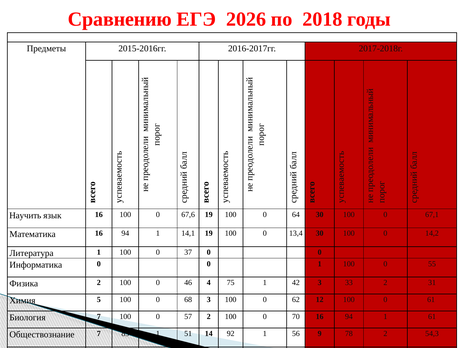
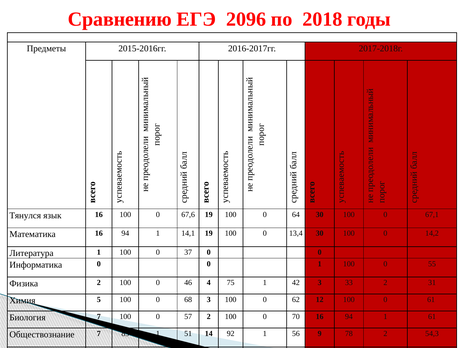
2026: 2026 -> 2096
Научить: Научить -> Тянулся
